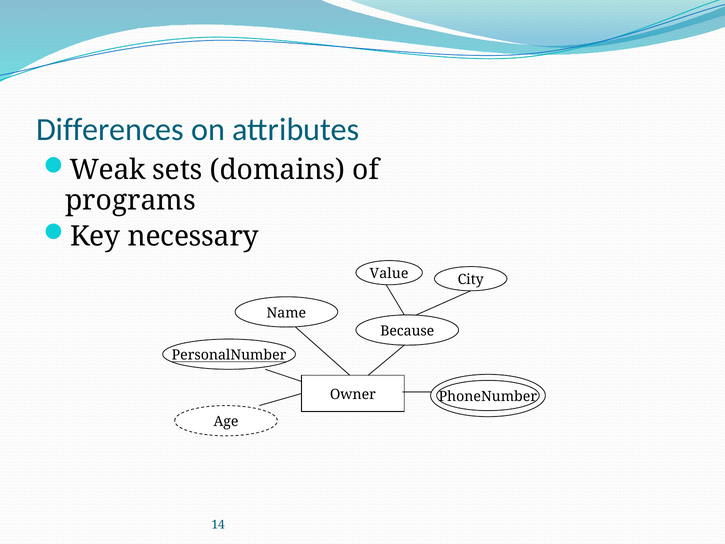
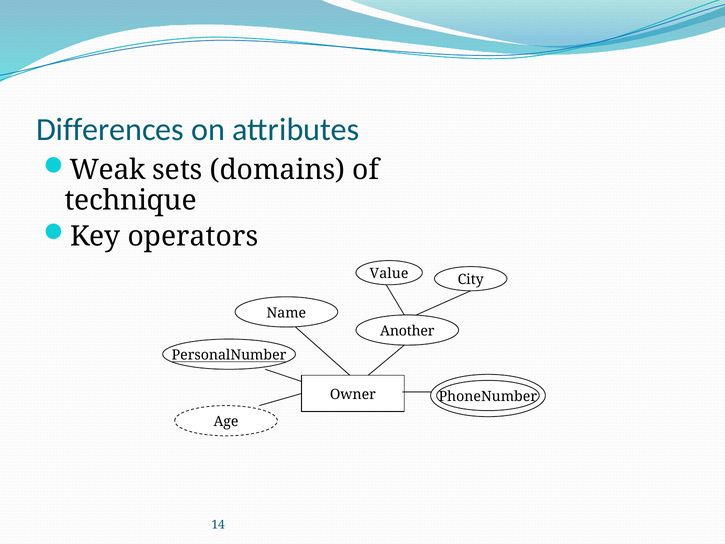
programs: programs -> technique
necessary: necessary -> operators
Because: Because -> Another
